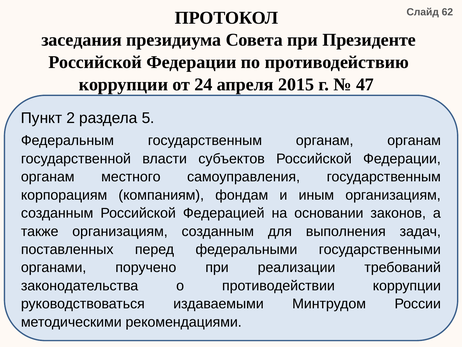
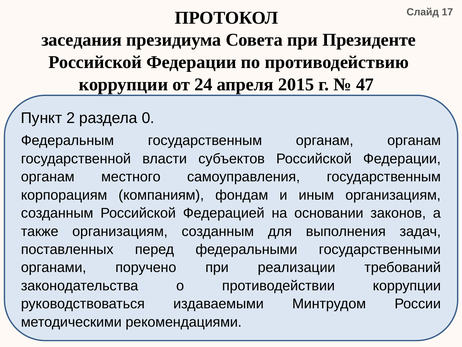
62: 62 -> 17
5: 5 -> 0
